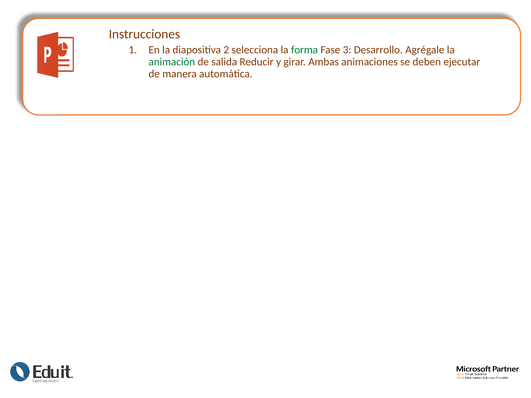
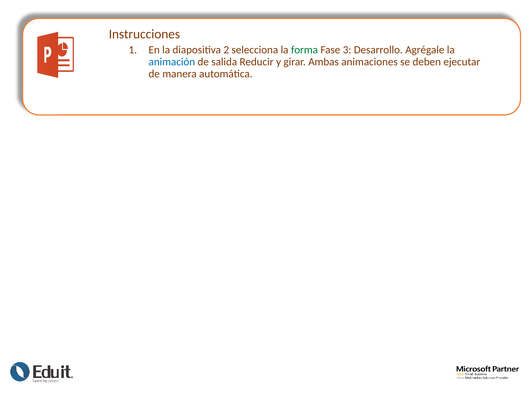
animación colour: green -> blue
